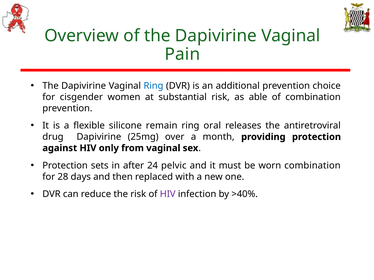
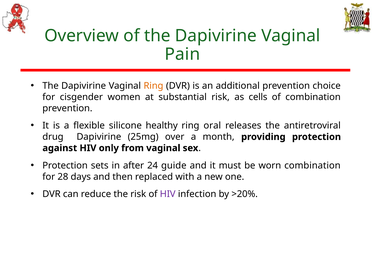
Ring at (153, 86) colour: blue -> orange
able: able -> cells
remain: remain -> healthy
pelvic: pelvic -> guide
>40%: >40% -> >20%
